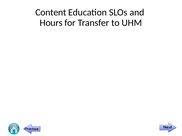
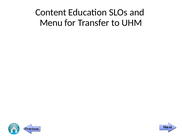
Hours: Hours -> Menu
